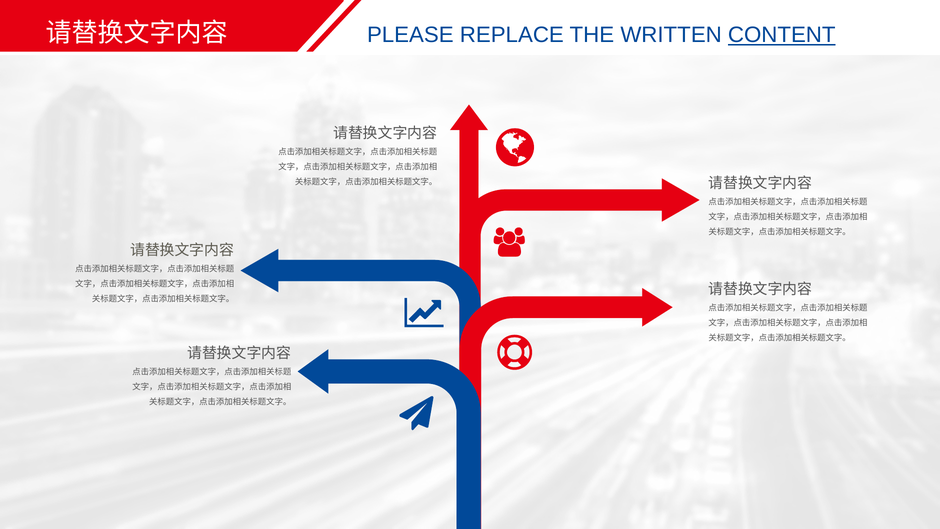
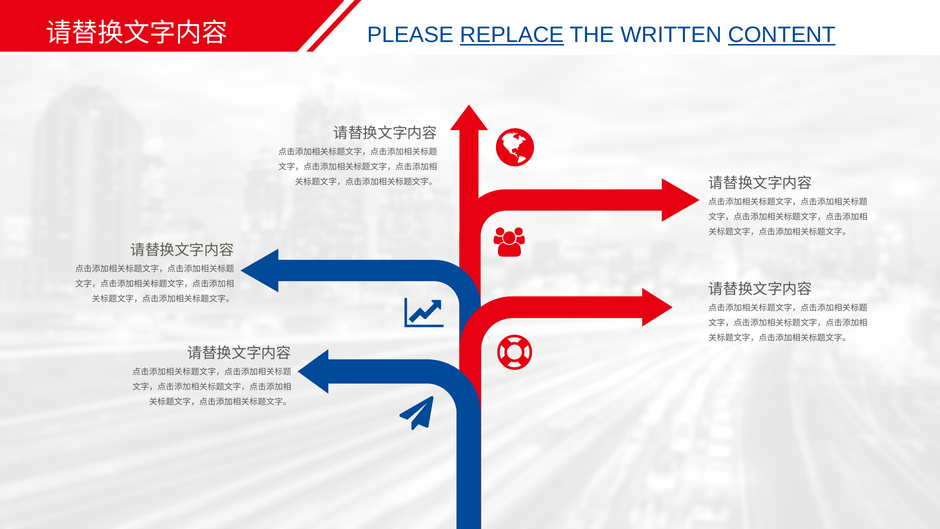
REPLACE underline: none -> present
